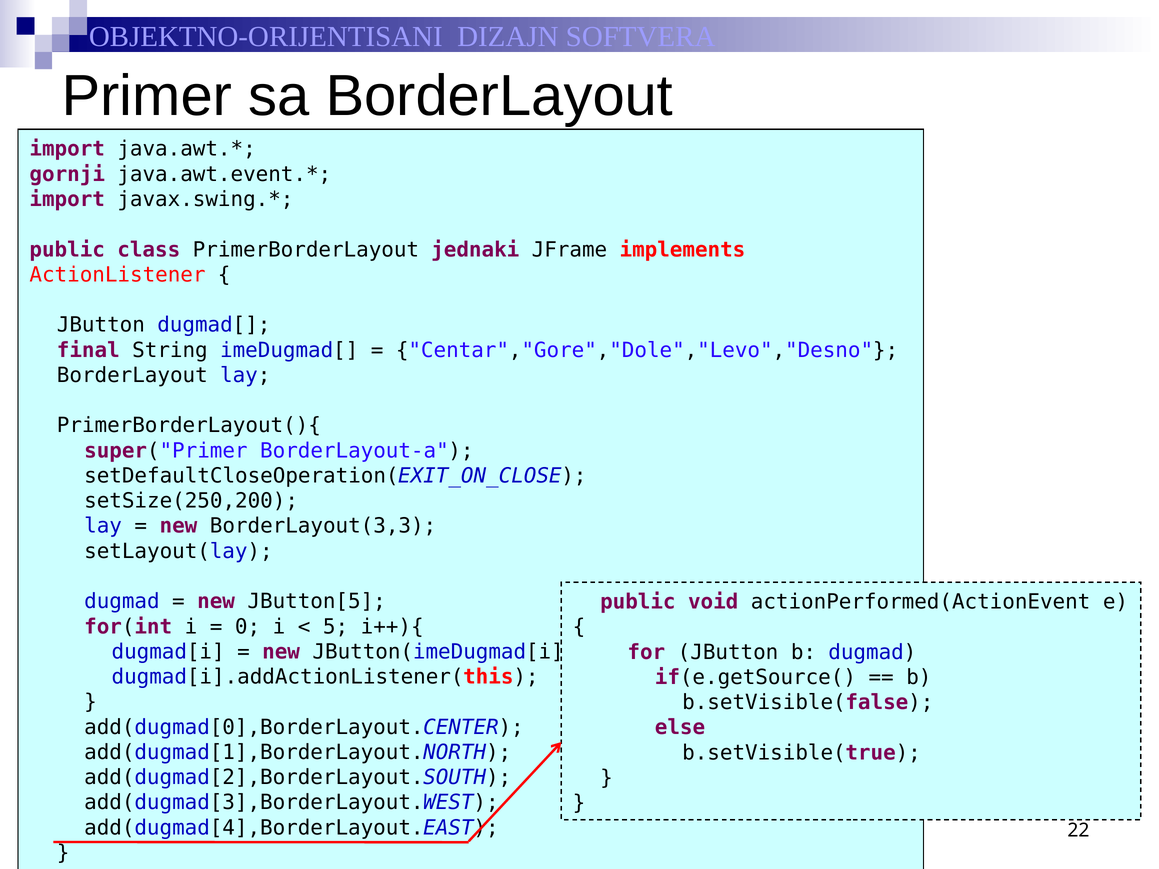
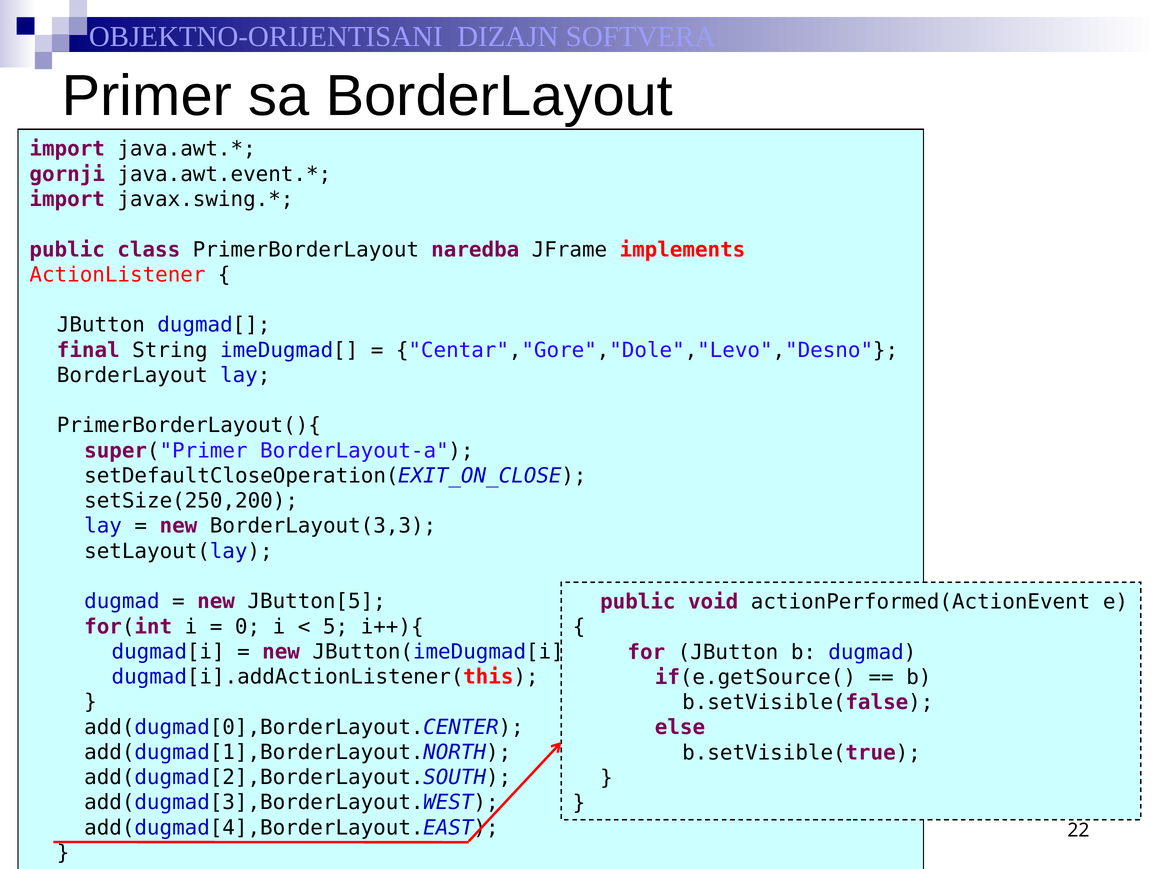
jednaki: jednaki -> naredba
